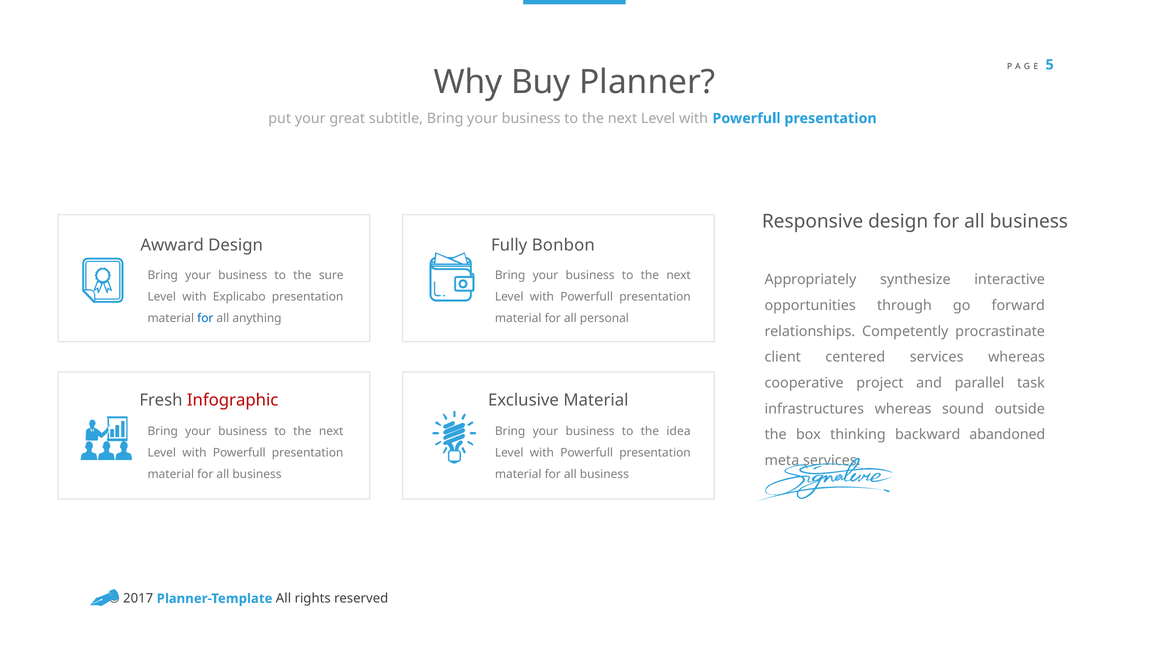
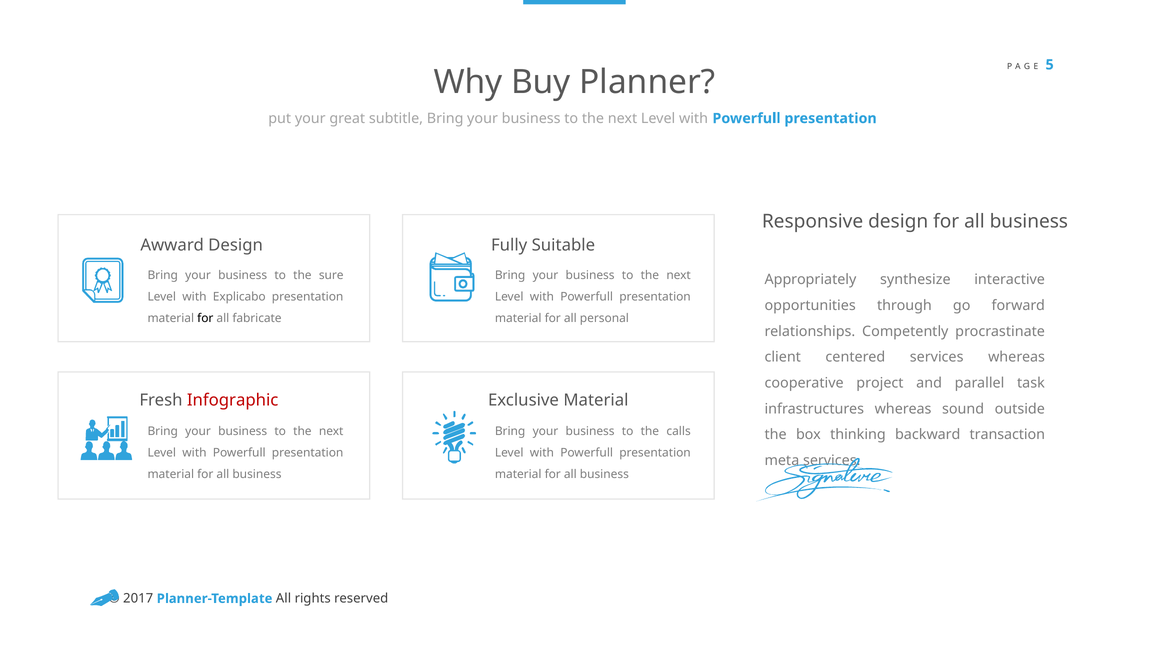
Bonbon: Bonbon -> Suitable
for at (205, 318) colour: blue -> black
anything: anything -> fabricate
idea: idea -> calls
abandoned: abandoned -> transaction
